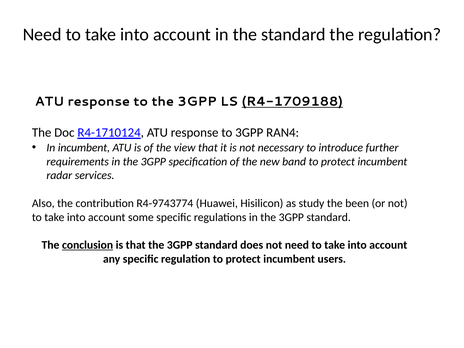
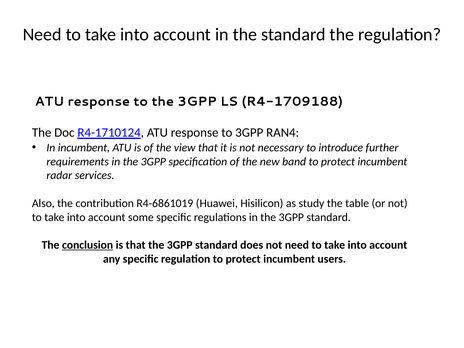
R4-1709188 underline: present -> none
R4-9743774: R4-9743774 -> R4-6861019
been: been -> table
